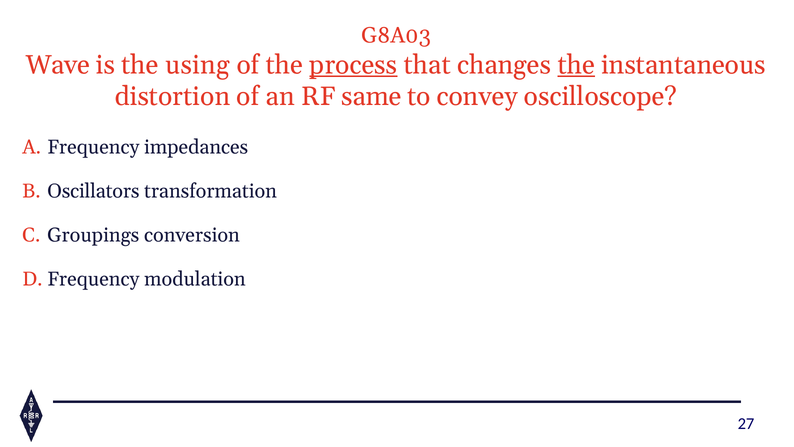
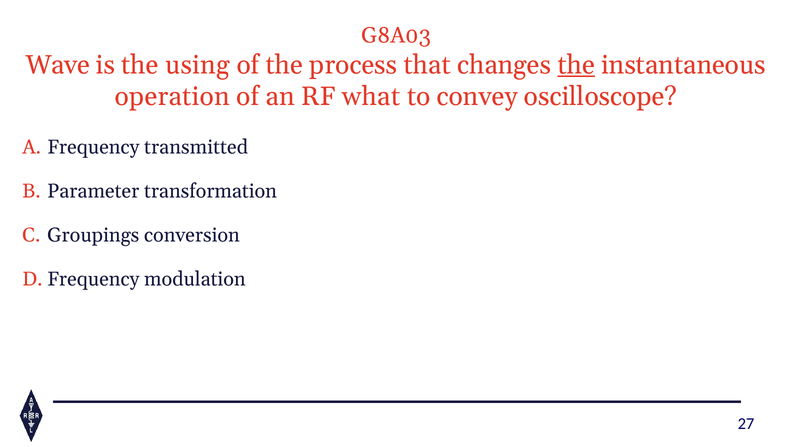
process underline: present -> none
distortion: distortion -> operation
same: same -> what
impedances: impedances -> transmitted
Oscillators: Oscillators -> Parameter
